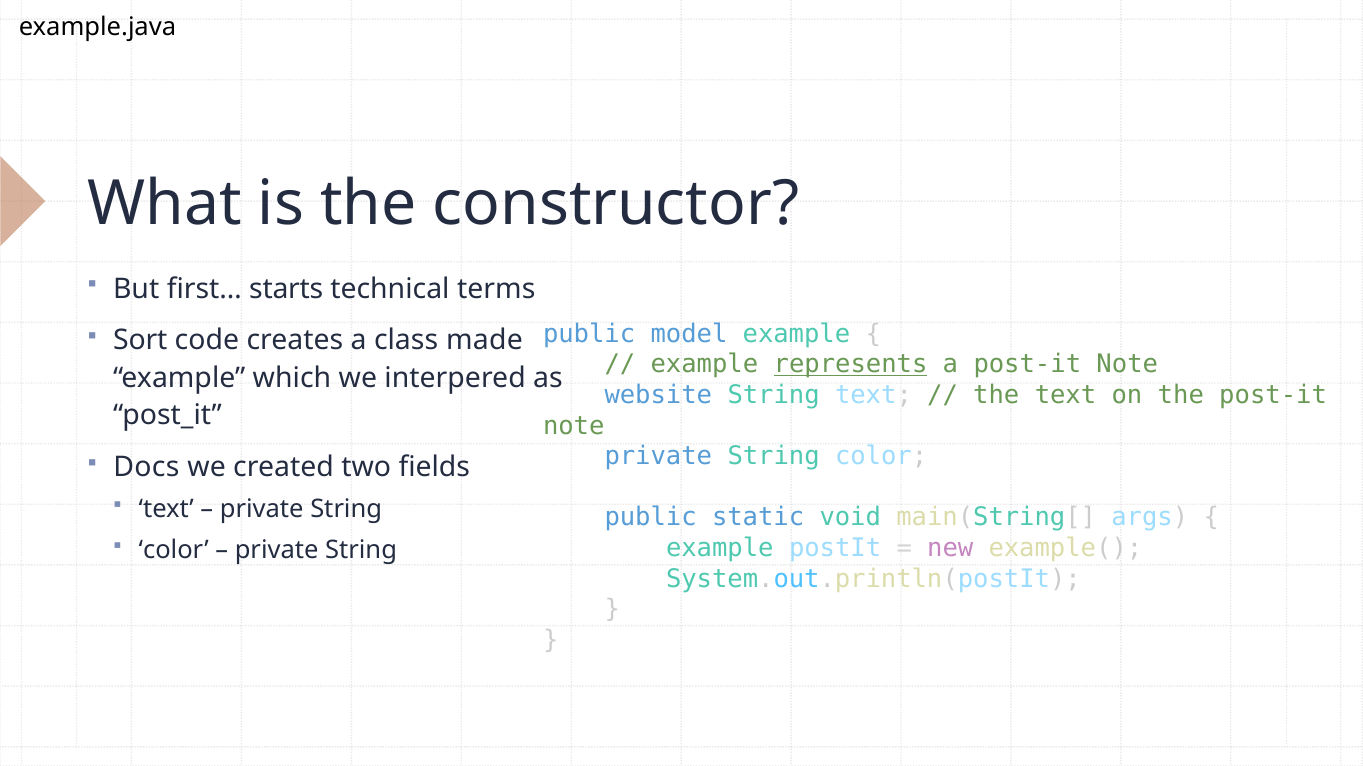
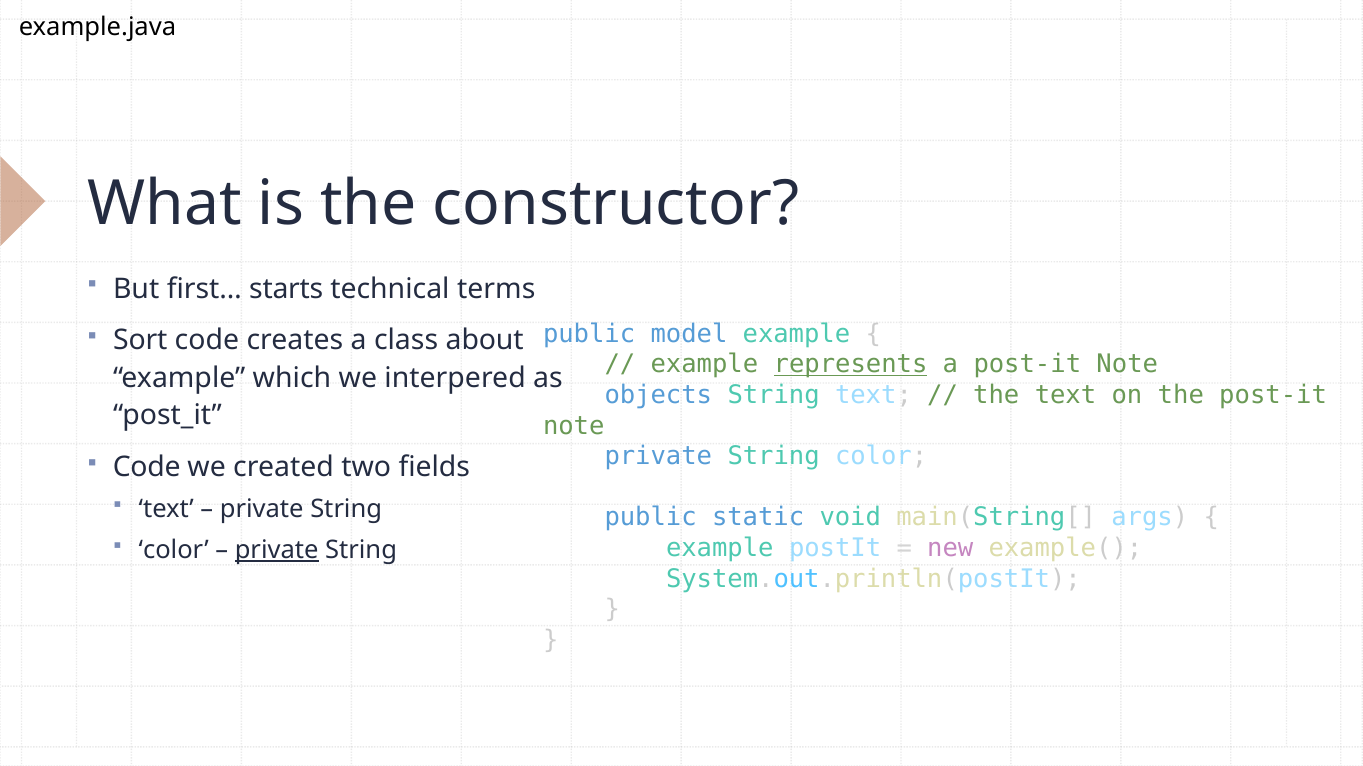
made: made -> about
website: website -> objects
Docs at (146, 467): Docs -> Code
private at (277, 551) underline: none -> present
